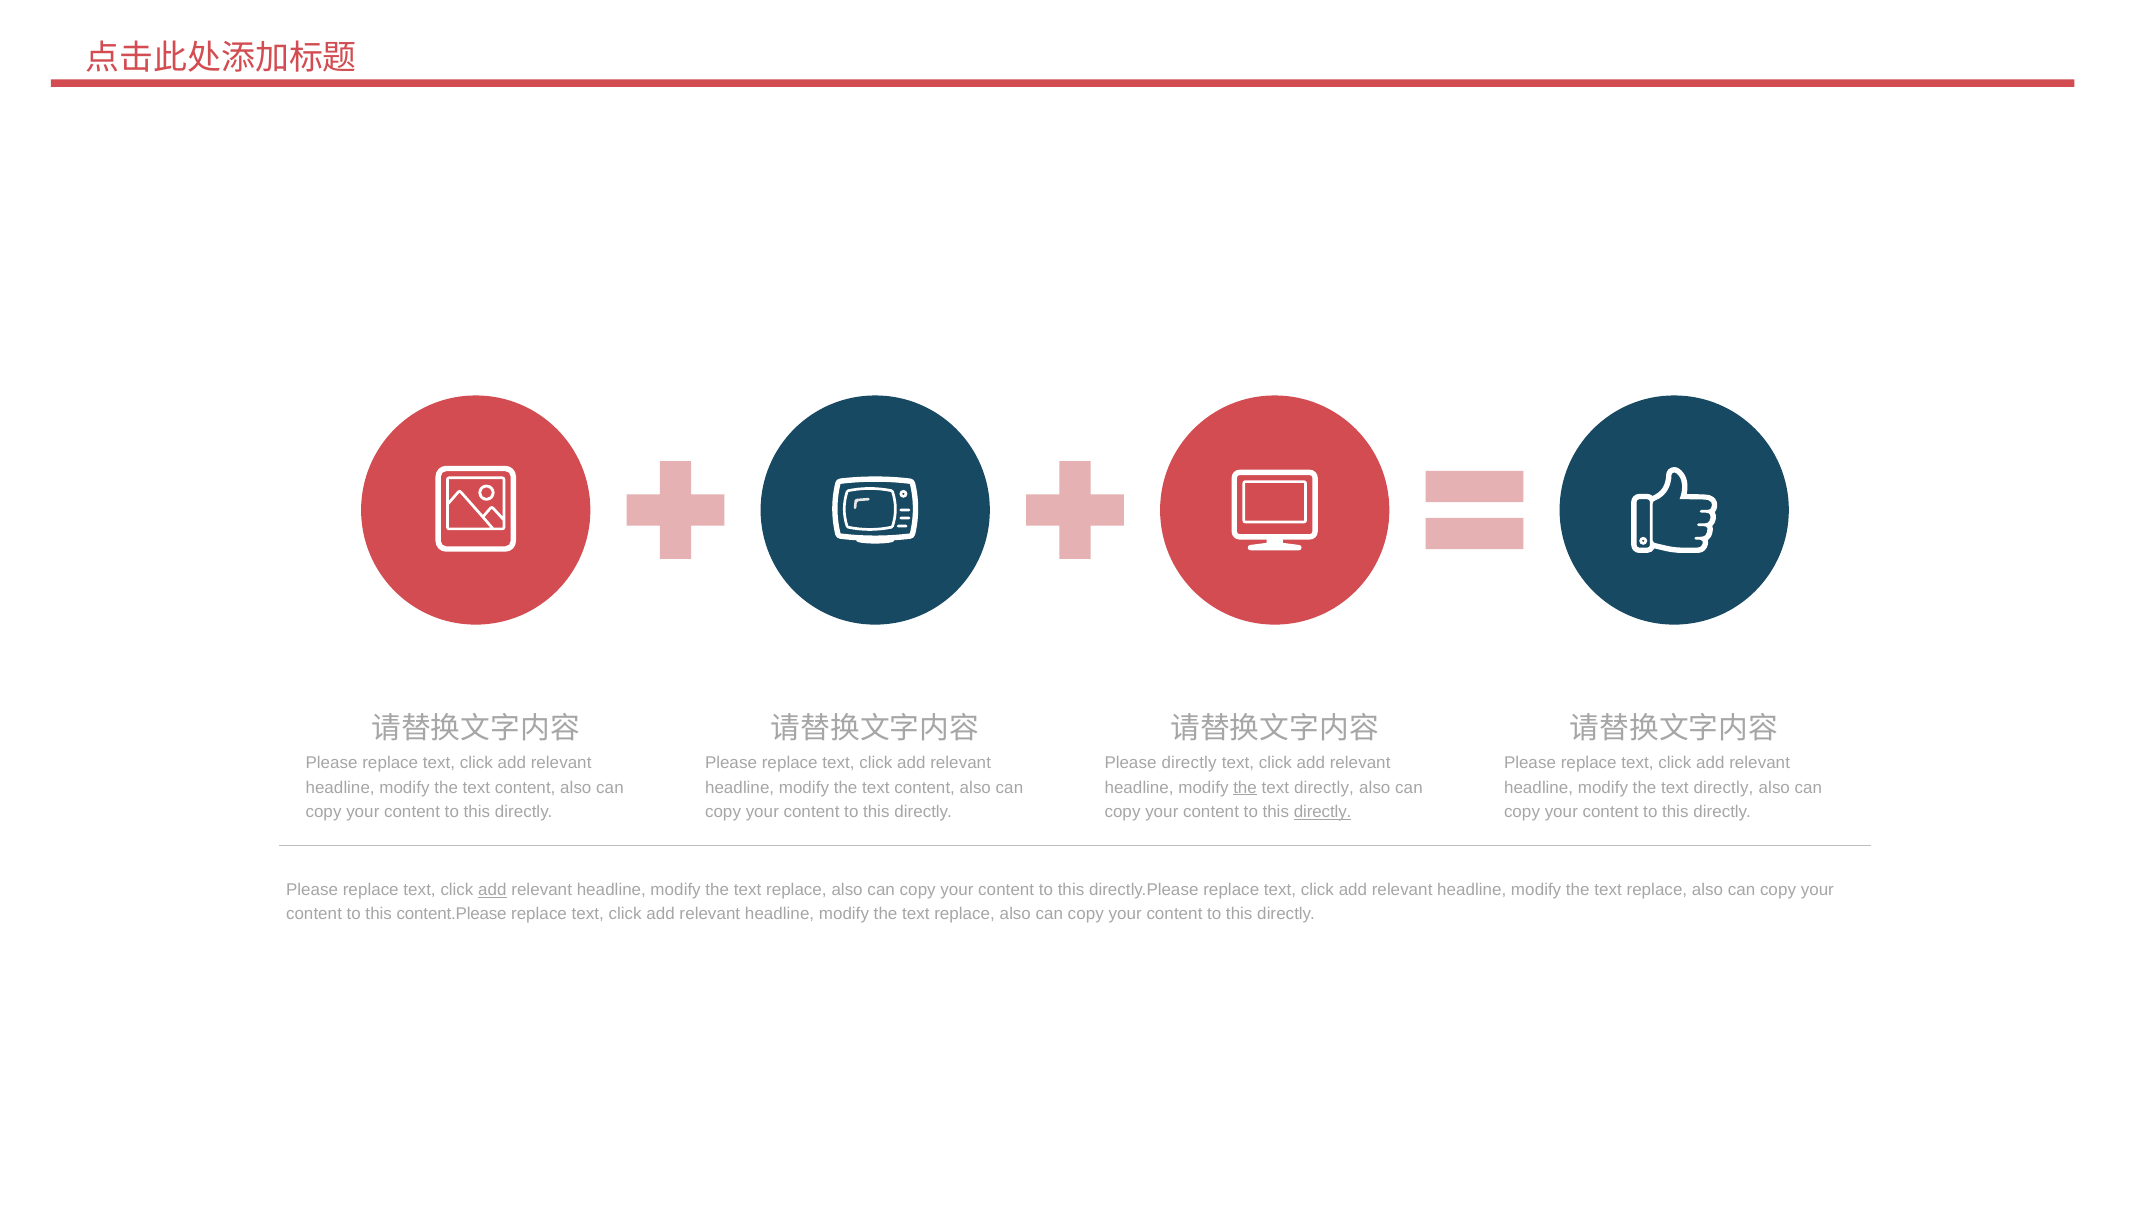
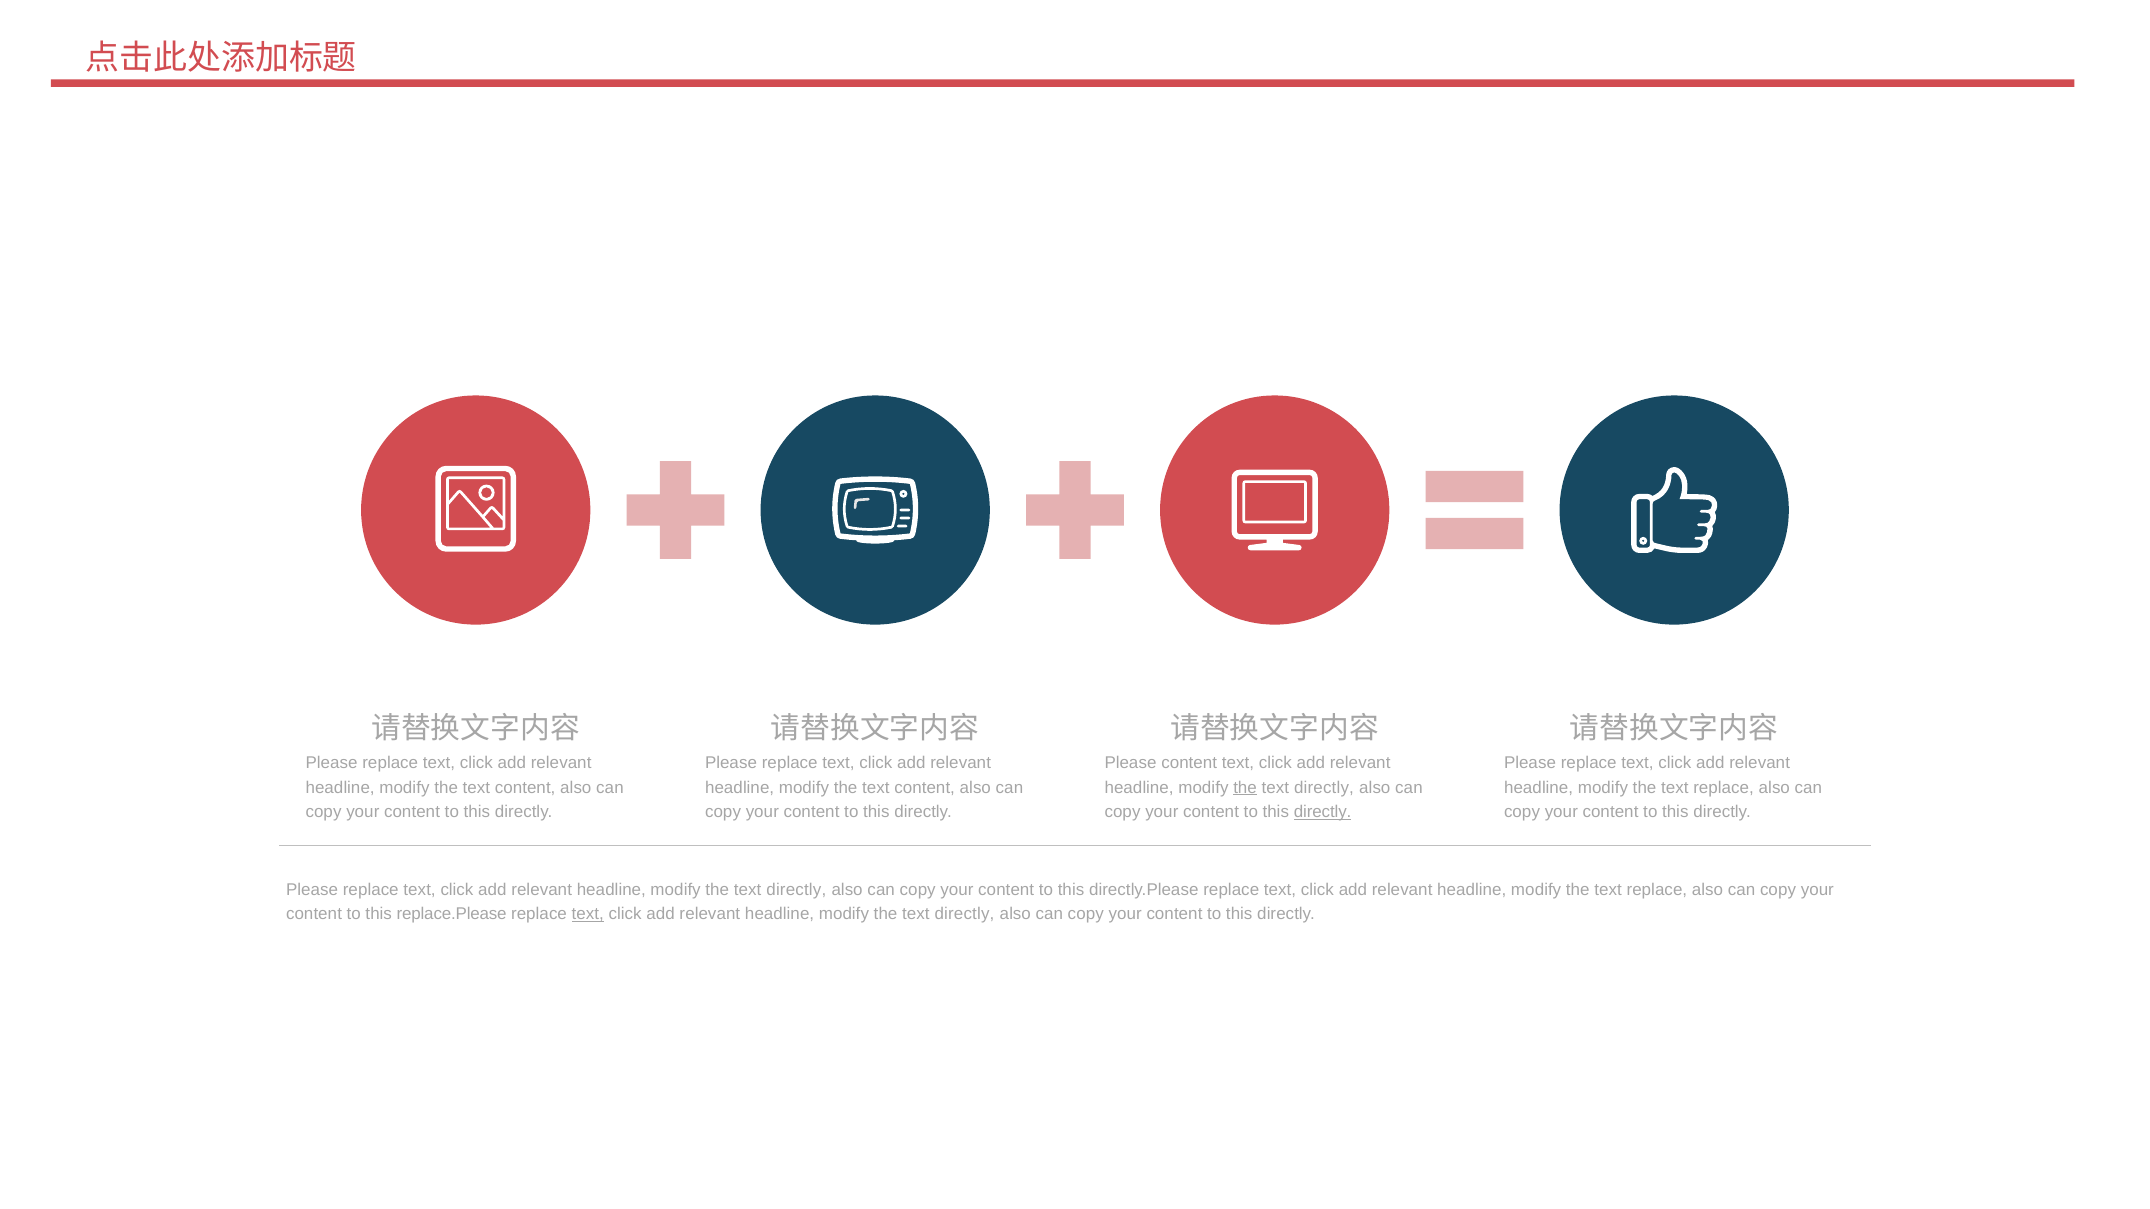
Please directly: directly -> content
directly at (1724, 788): directly -> replace
add at (492, 890) underline: present -> none
replace at (796, 890): replace -> directly
content.Please: content.Please -> replace.Please
text at (588, 915) underline: none -> present
replace at (965, 915): replace -> directly
